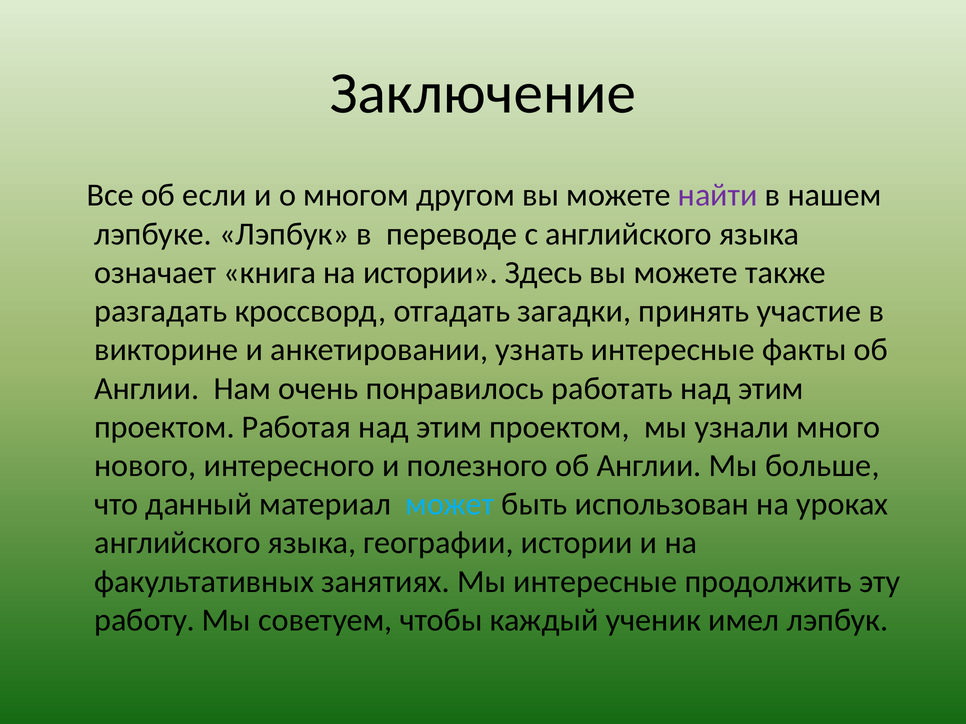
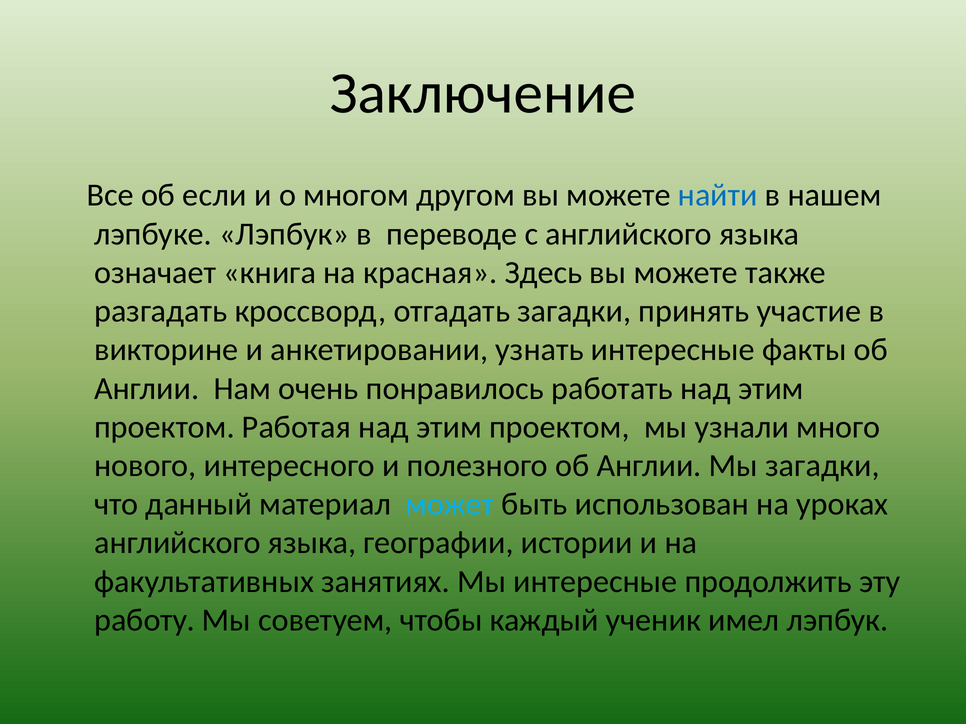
найти colour: purple -> blue
на истории: истории -> красная
Мы больше: больше -> загадки
